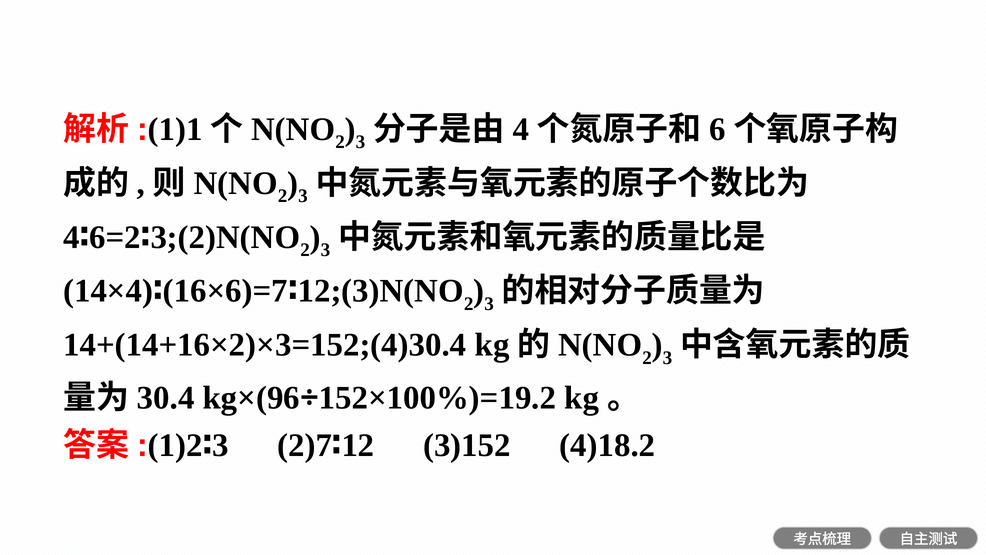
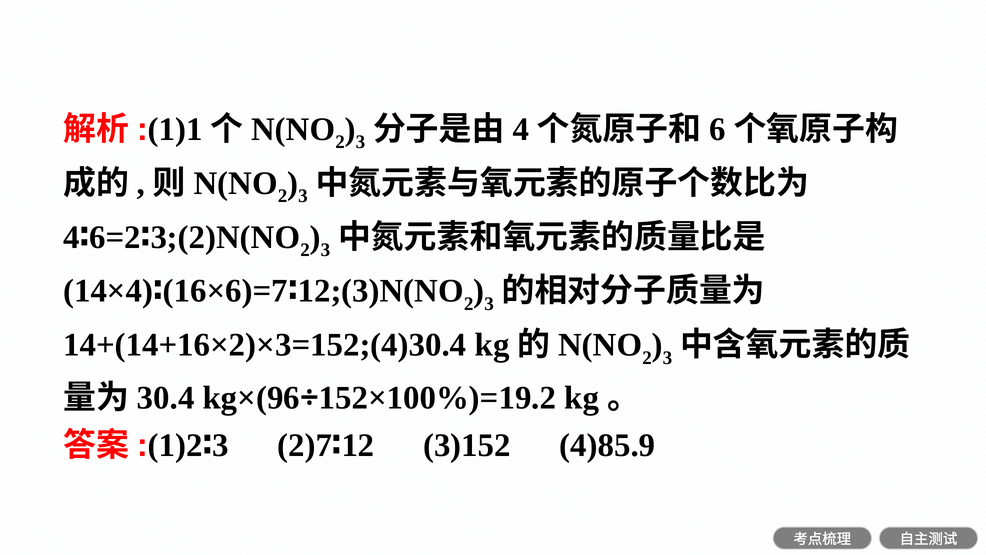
4)18.2: 4)18.2 -> 4)85.9
